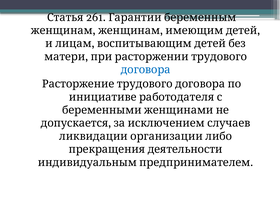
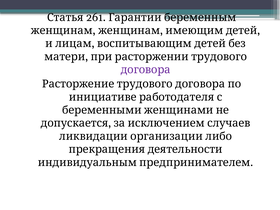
договора colour: blue -> purple
